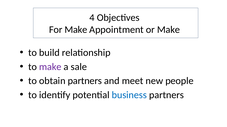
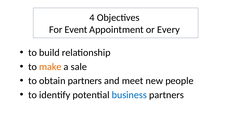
For Make: Make -> Event
or Make: Make -> Every
make at (50, 67) colour: purple -> orange
